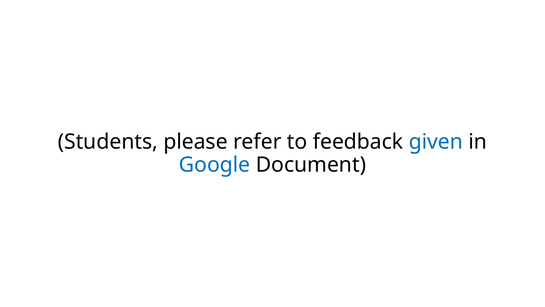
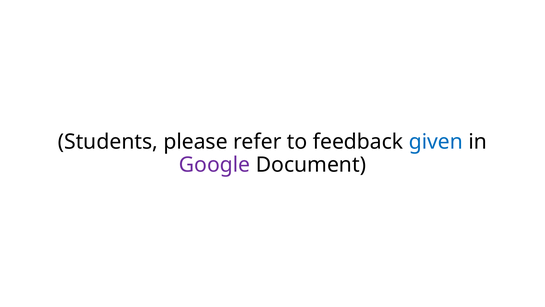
Google colour: blue -> purple
